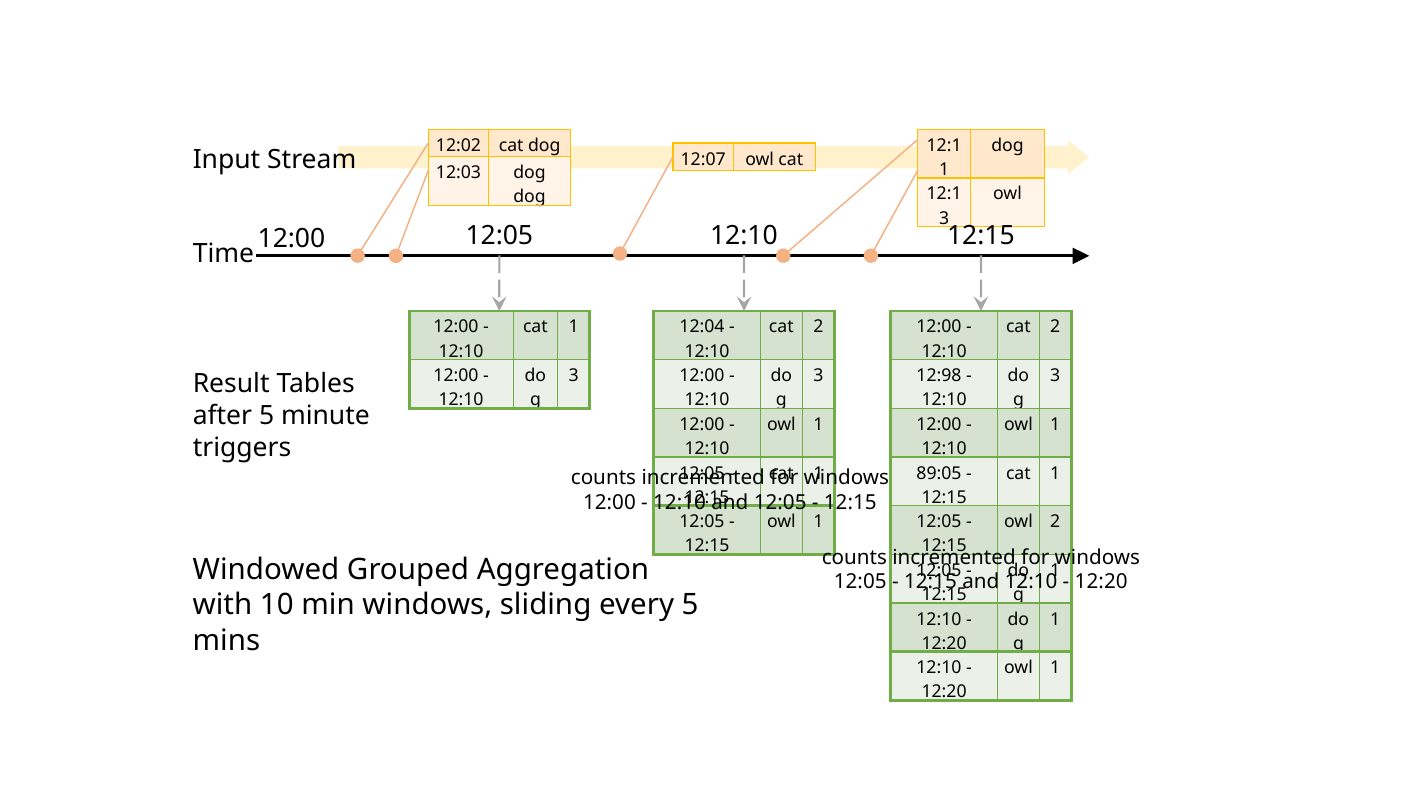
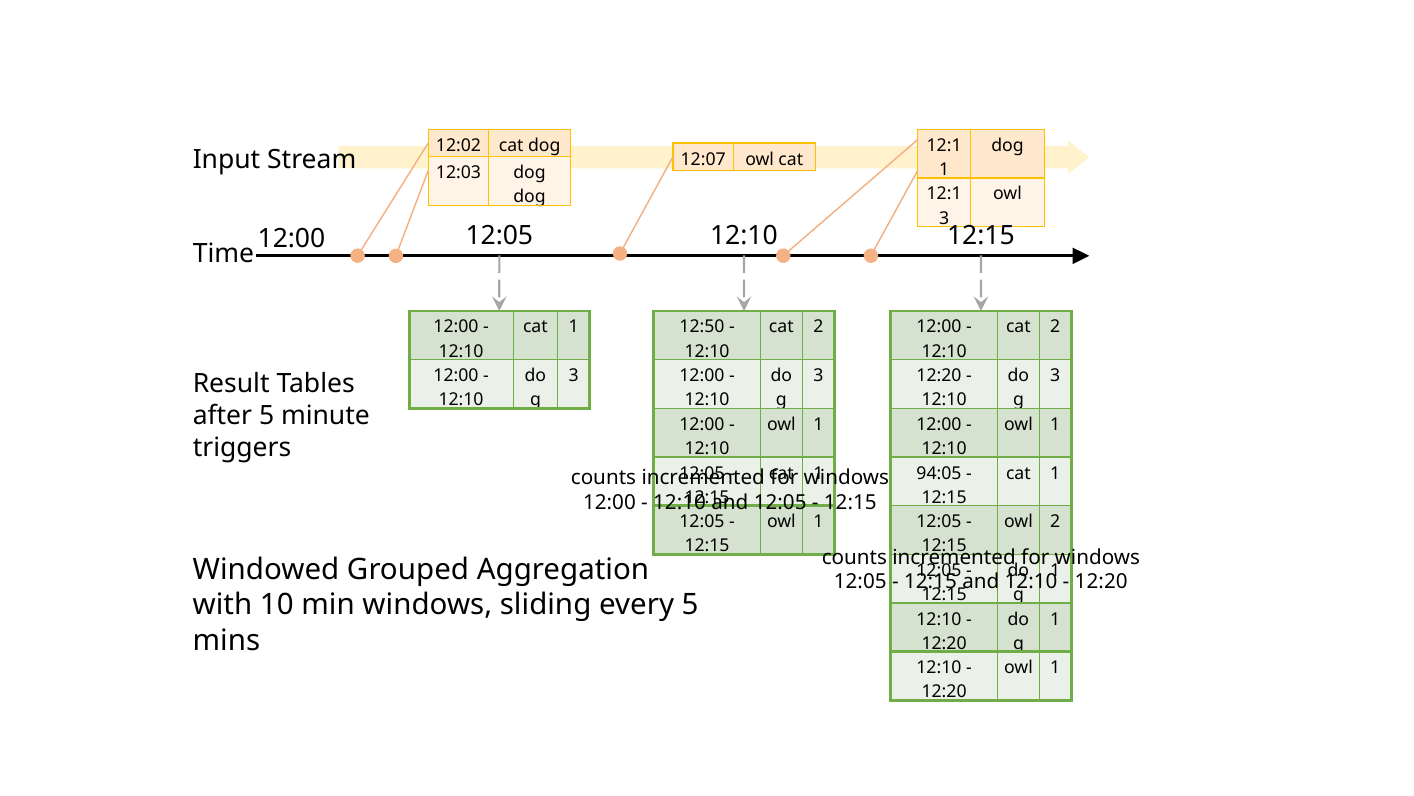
12:04: 12:04 -> 12:50
12:98 at (939, 376): 12:98 -> 12:20
89:05: 89:05 -> 94:05
